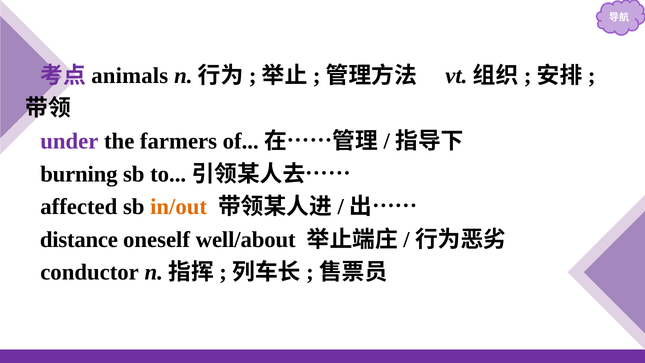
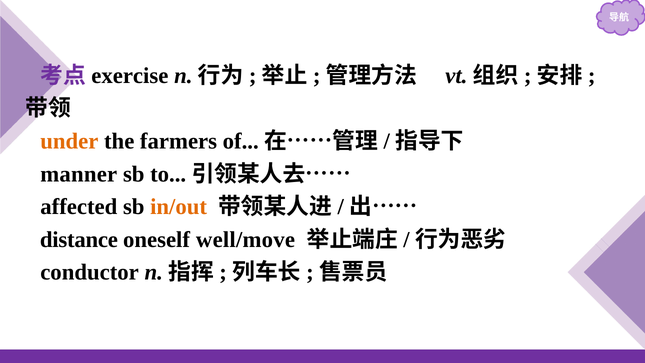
animals: animals -> exercise
under colour: purple -> orange
burning: burning -> manner
well/about: well/about -> well/move
